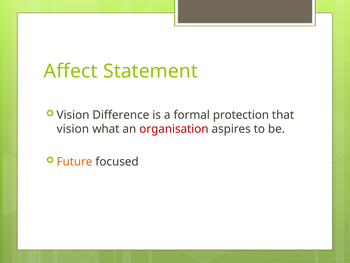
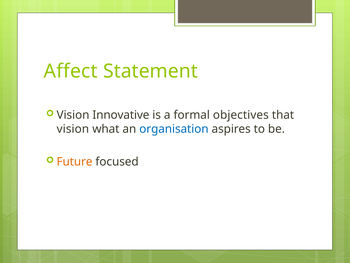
Difference: Difference -> Innovative
protection: protection -> objectives
organisation colour: red -> blue
